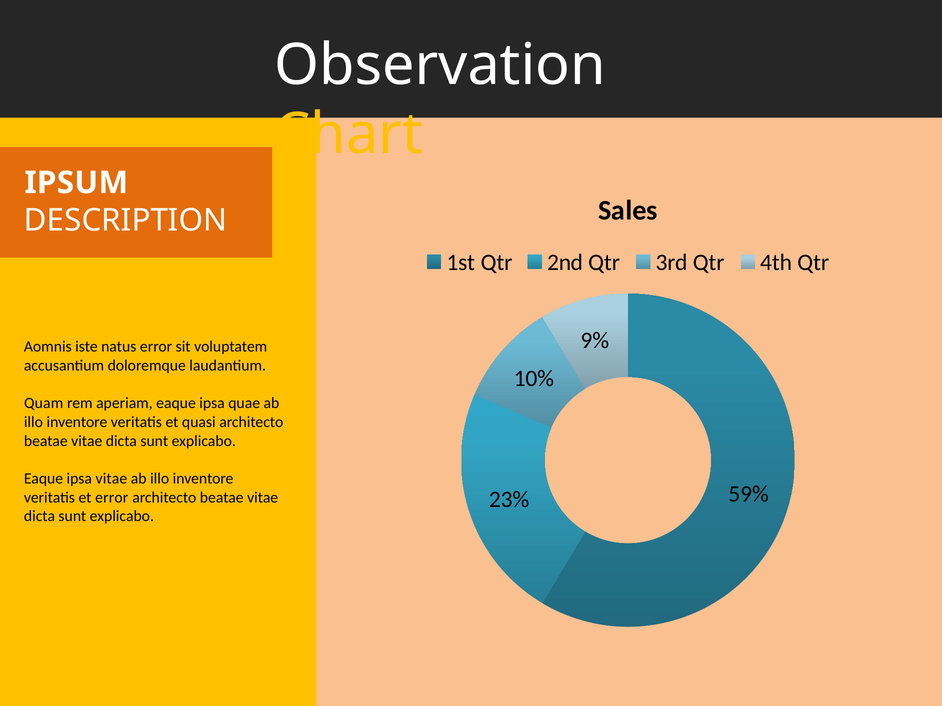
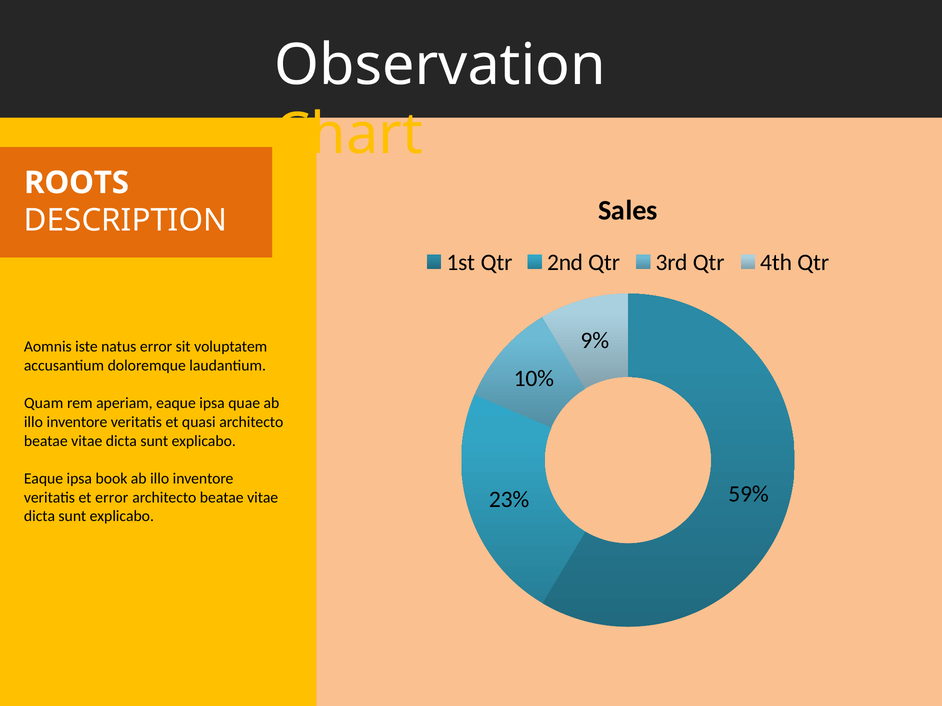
IPSUM: IPSUM -> ROOTS
ipsa vitae: vitae -> book
